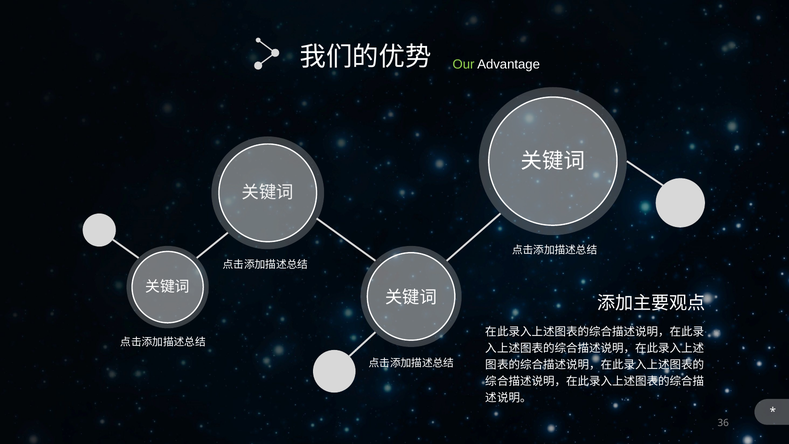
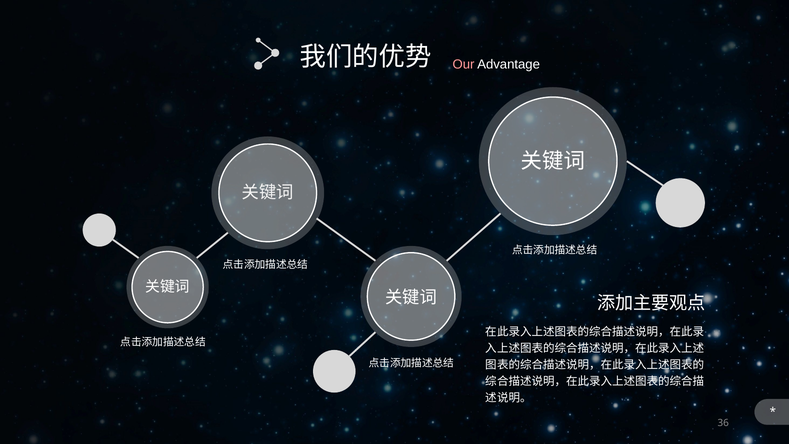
Our colour: light green -> pink
